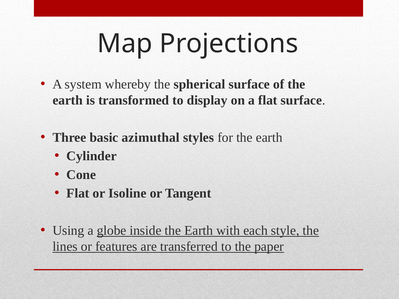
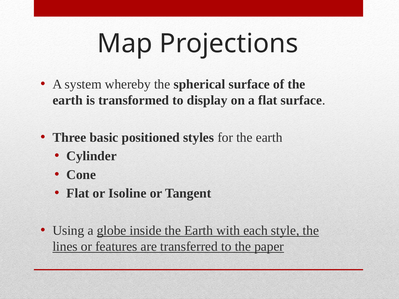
azimuthal: azimuthal -> positioned
